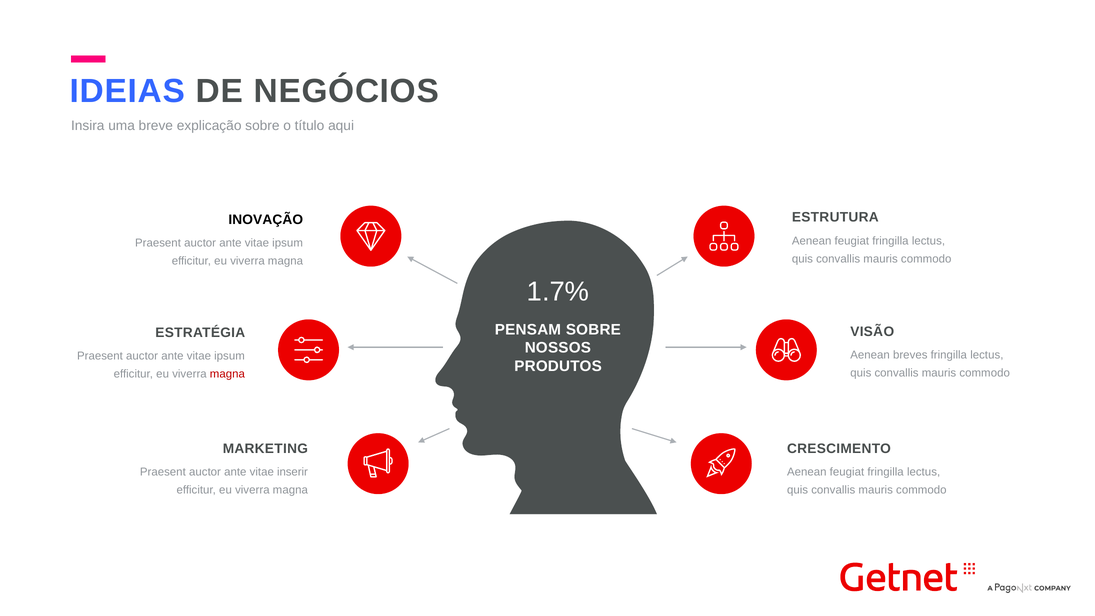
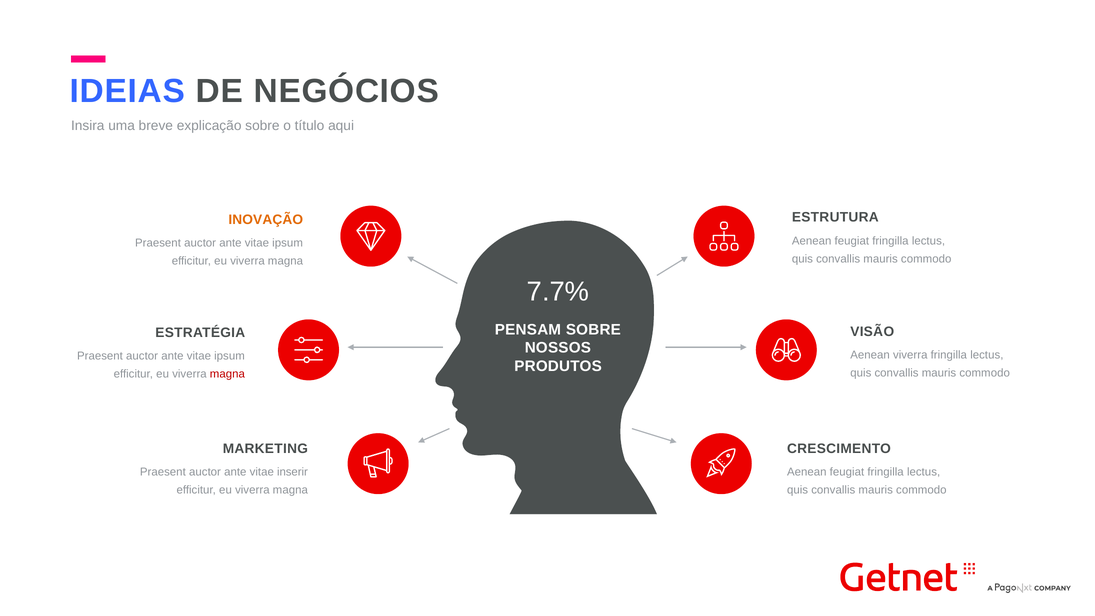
INOVAÇÃO colour: black -> orange
1.7%: 1.7% -> 7.7%
Aenean breves: breves -> viverra
